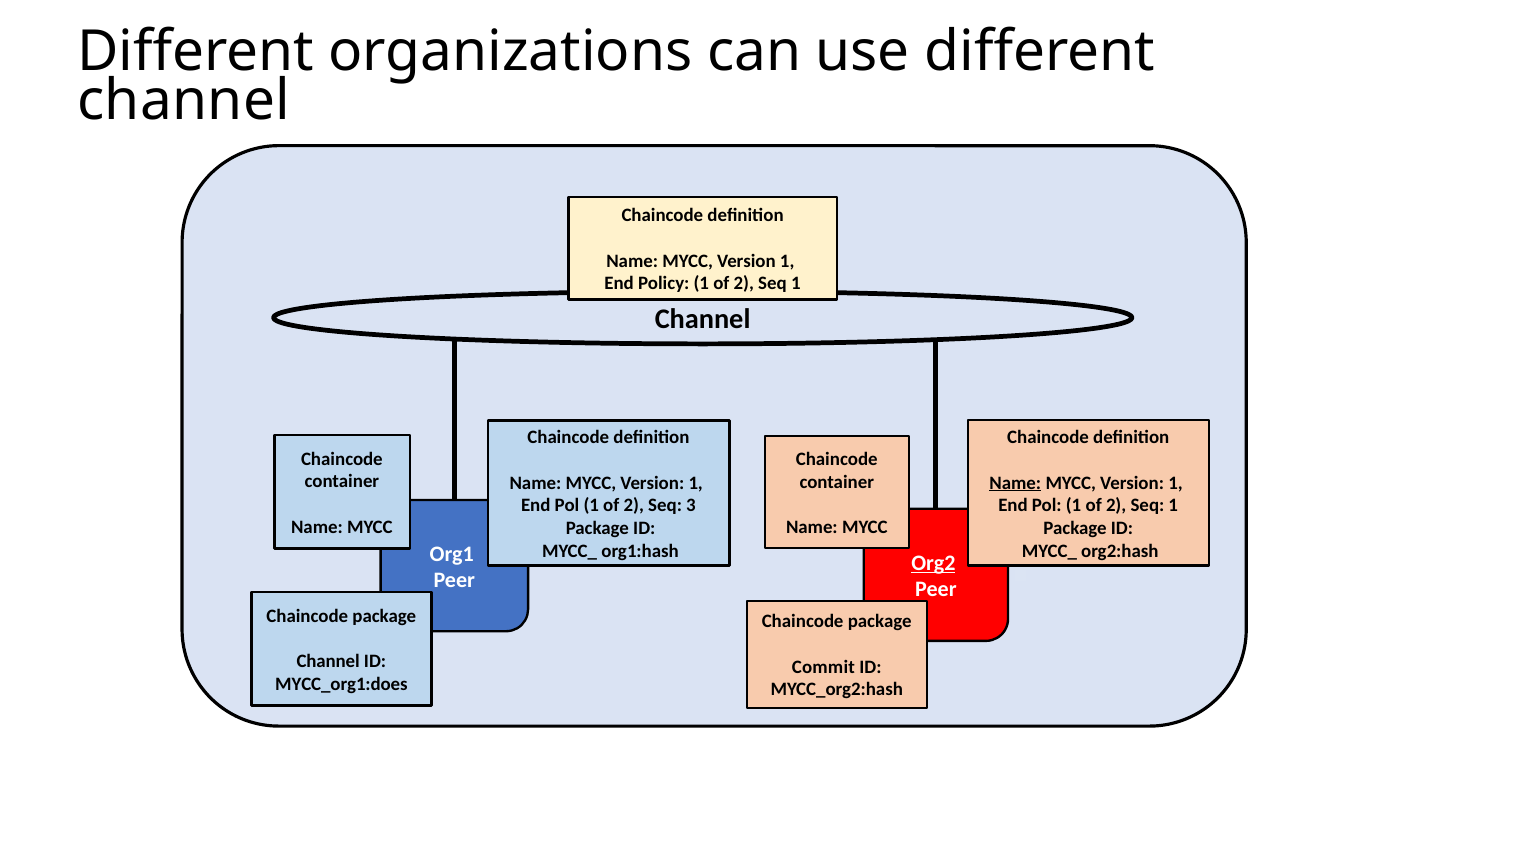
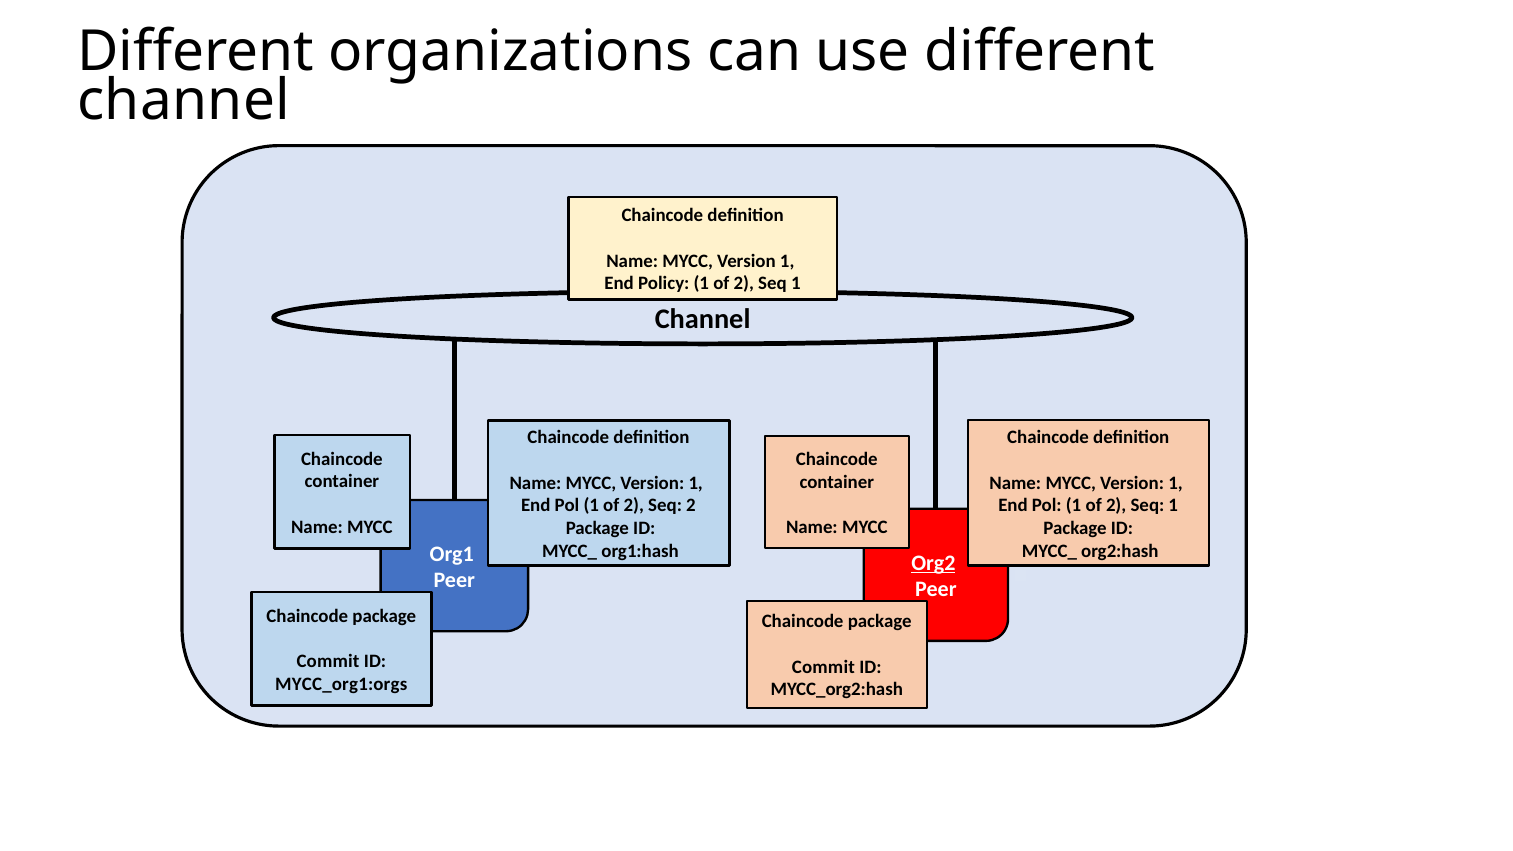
Name at (1015, 483) underline: present -> none
Seq 3: 3 -> 2
Channel at (328, 661): Channel -> Commit
MYCC_org1:does: MYCC_org1:does -> MYCC_org1:orgs
